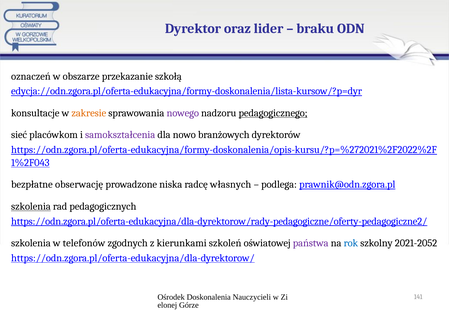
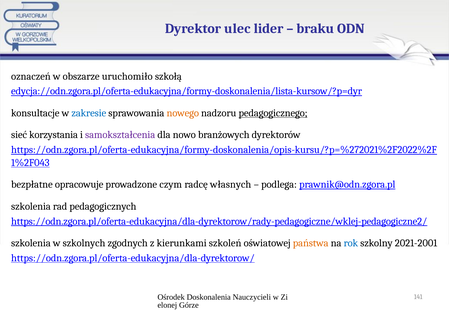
oraz: oraz -> ulec
przekazanie: przekazanie -> uruchomiło
zakresie colour: orange -> blue
nowego colour: purple -> orange
placówkom: placówkom -> korzystania
obserwację: obserwację -> opracowuje
niska: niska -> czym
szkolenia at (31, 206) underline: present -> none
https://odn.zgora.pl/oferta-edukacyjna/dla-dyrektorow/rady-pedagogiczne/oferty-pedagogiczne2/: https://odn.zgora.pl/oferta-edukacyjna/dla-dyrektorow/rady-pedagogiczne/oferty-pedagogiczne2/ -> https://odn.zgora.pl/oferta-edukacyjna/dla-dyrektorow/rady-pedagogiczne/wklej-pedagogiczne2/
telefonów: telefonów -> szkolnych
państwa colour: purple -> orange
2021-2052: 2021-2052 -> 2021-2001
